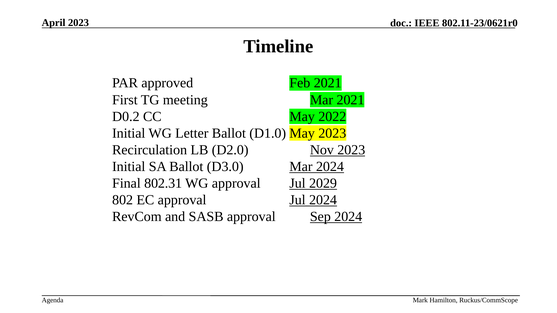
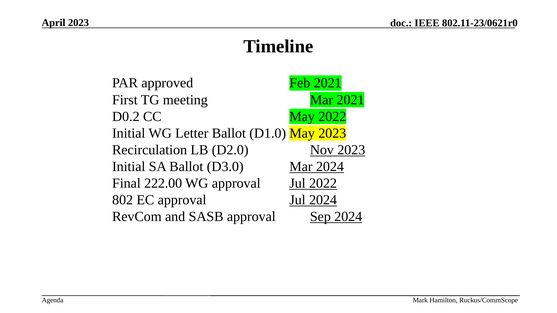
802.31: 802.31 -> 222.00
Jul 2029: 2029 -> 2022
